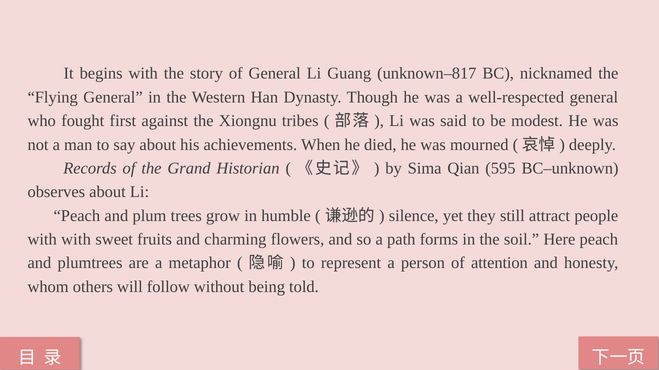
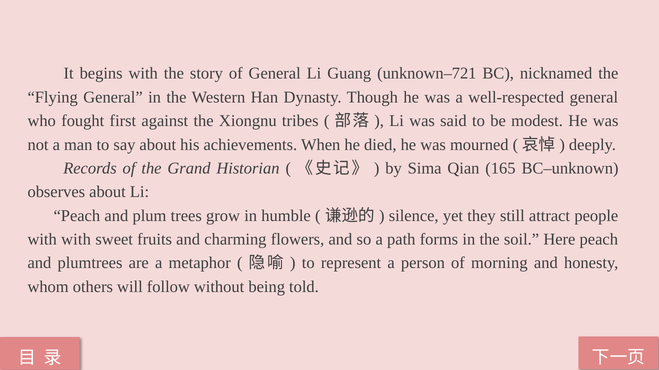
unknown–817: unknown–817 -> unknown–721
595: 595 -> 165
attention: attention -> morning
